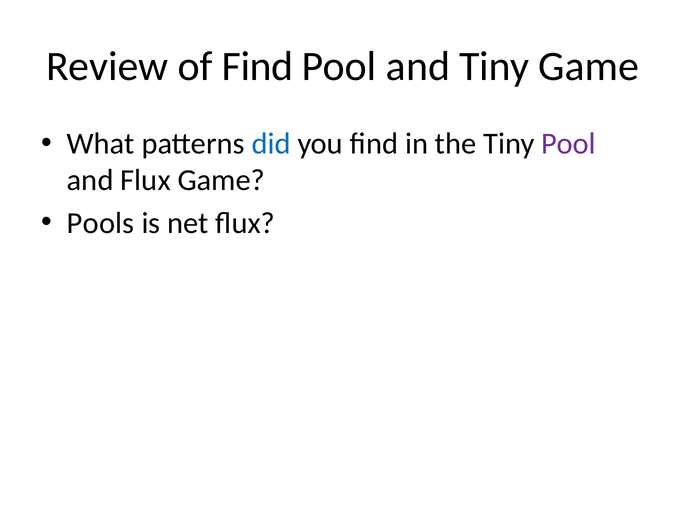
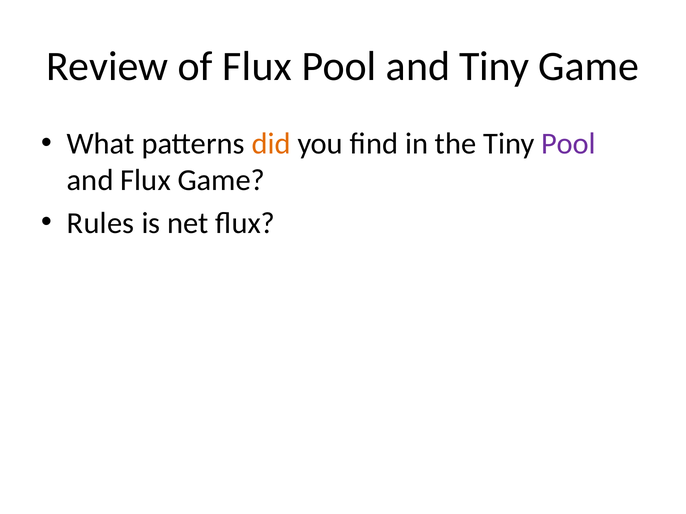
of Find: Find -> Flux
did colour: blue -> orange
Pools: Pools -> Rules
